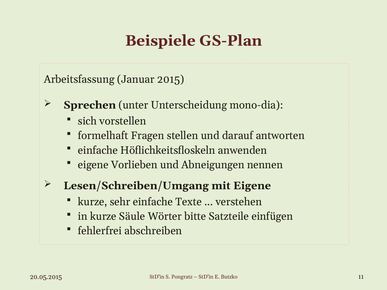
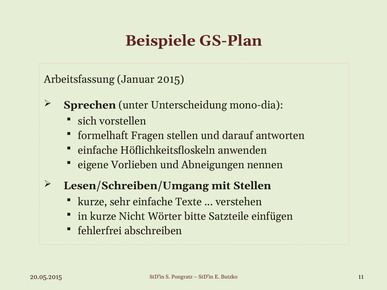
mit Eigene: Eigene -> Stellen
Säule: Säule -> Nicht
